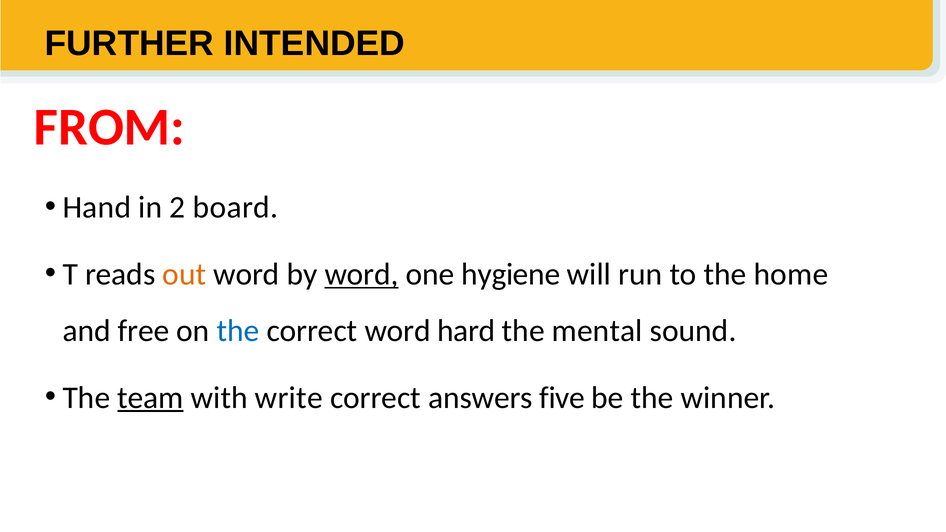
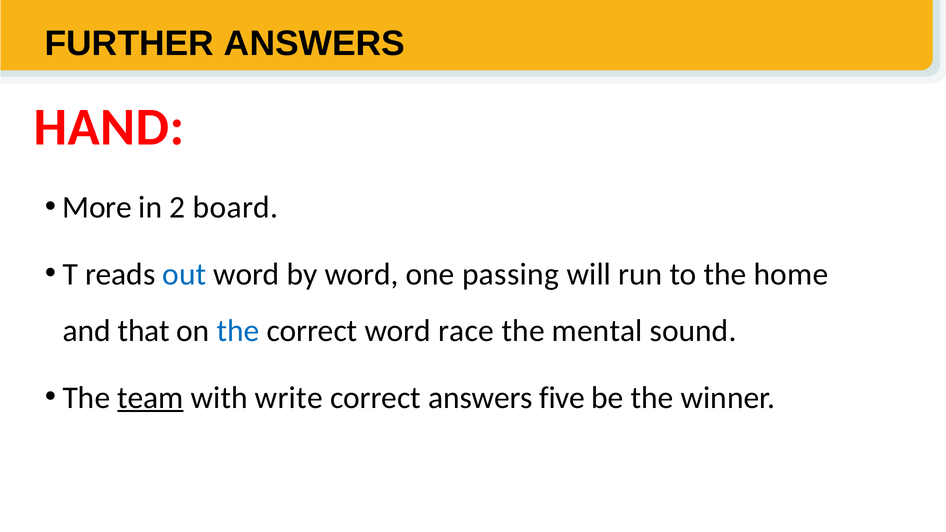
FURTHER INTENDED: INTENDED -> ANSWERS
FROM: FROM -> HAND
Hand: Hand -> More
out colour: orange -> blue
word at (362, 274) underline: present -> none
hygiene: hygiene -> passing
free: free -> that
hard: hard -> race
